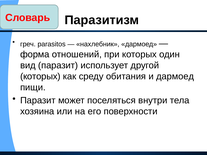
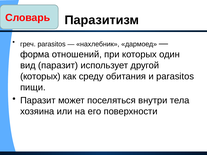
и дармоед: дармоед -> parasitos
